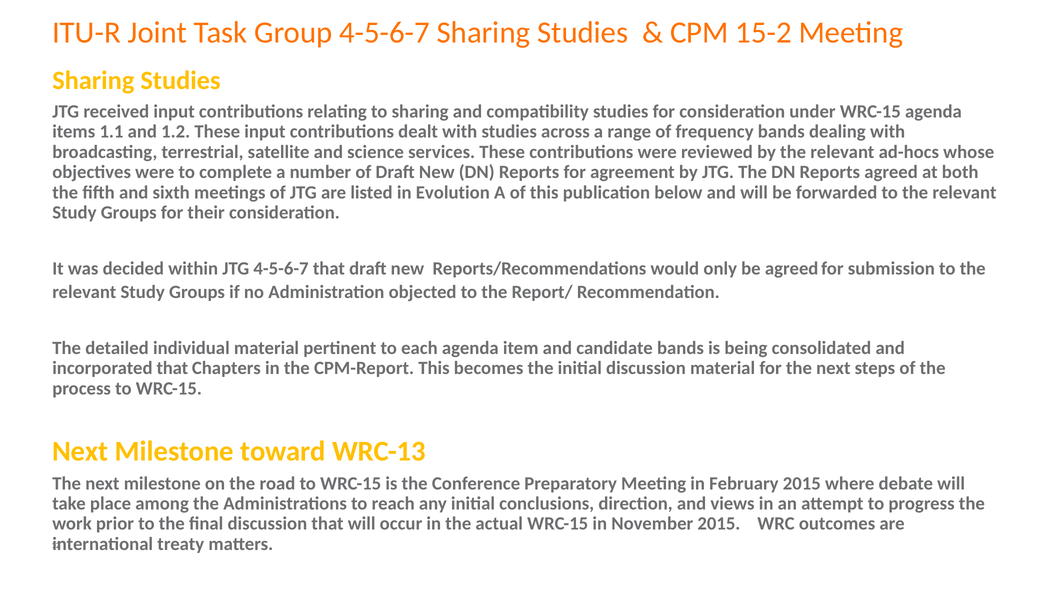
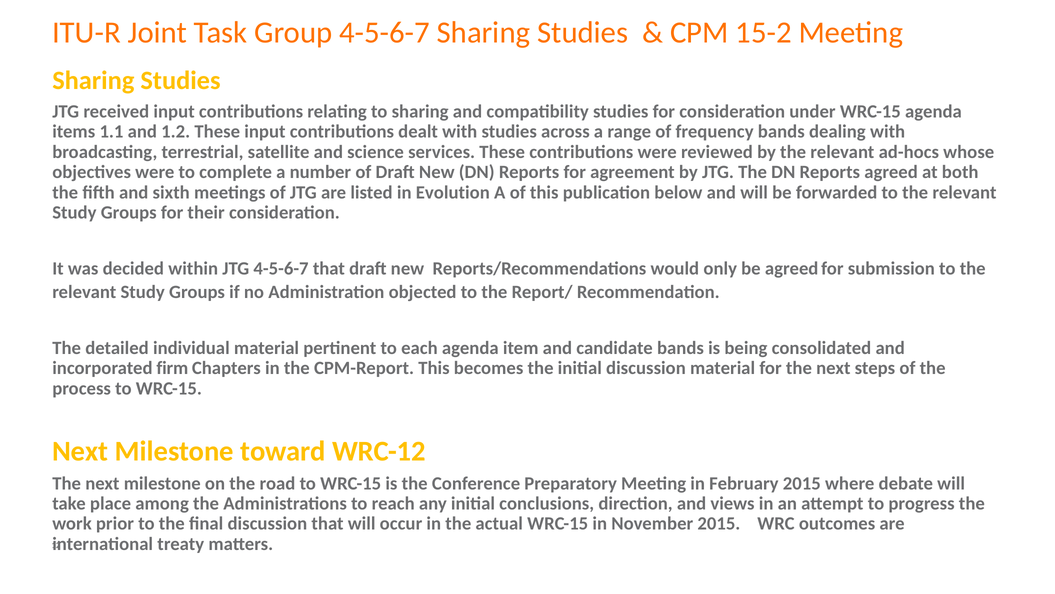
incorporated that: that -> firm
WRC-13: WRC-13 -> WRC-12
